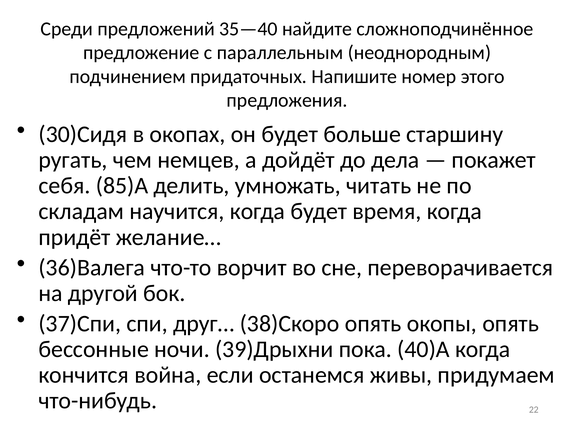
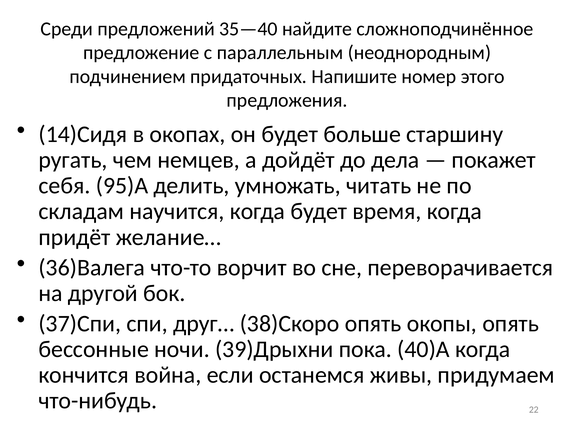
30)Сидя: 30)Сидя -> 14)Сидя
85)А: 85)А -> 95)А
